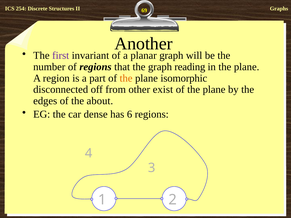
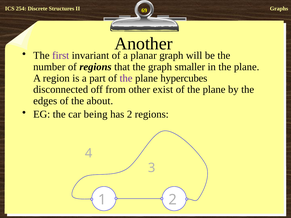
reading: reading -> smaller
the at (126, 78) colour: orange -> purple
isomorphic: isomorphic -> hypercubes
dense: dense -> being
has 6: 6 -> 2
